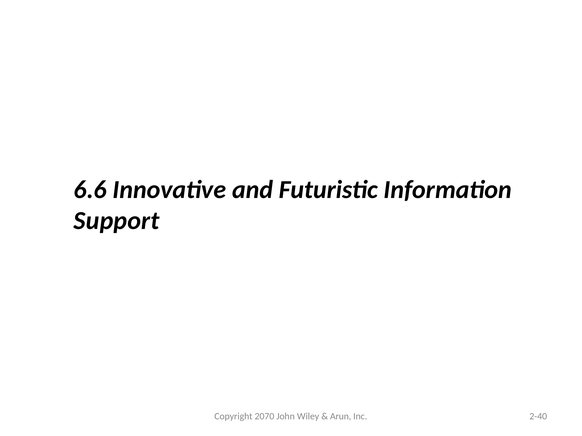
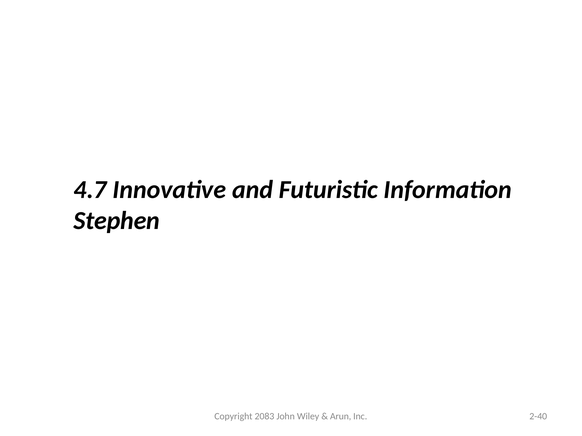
6.6: 6.6 -> 4.7
Support: Support -> Stephen
2070: 2070 -> 2083
